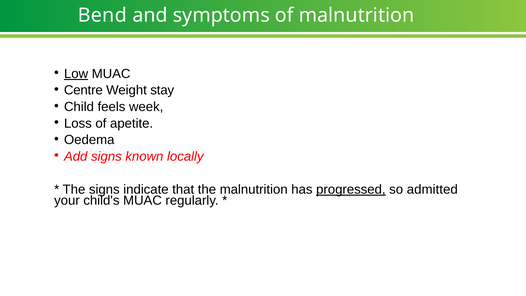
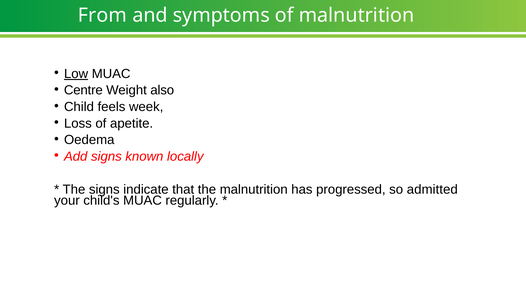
Bend: Bend -> From
stay: stay -> also
progressed underline: present -> none
